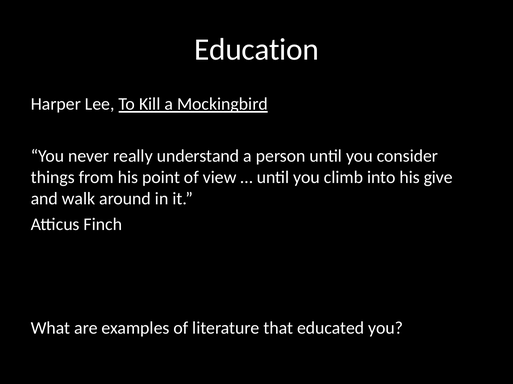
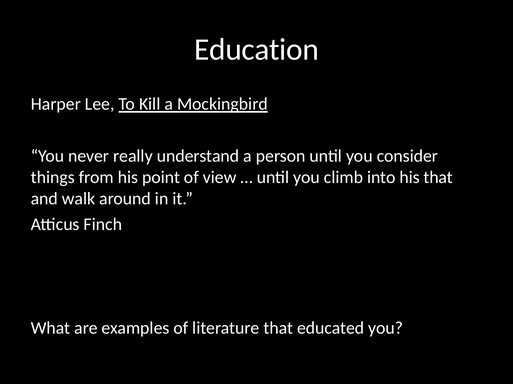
his give: give -> that
